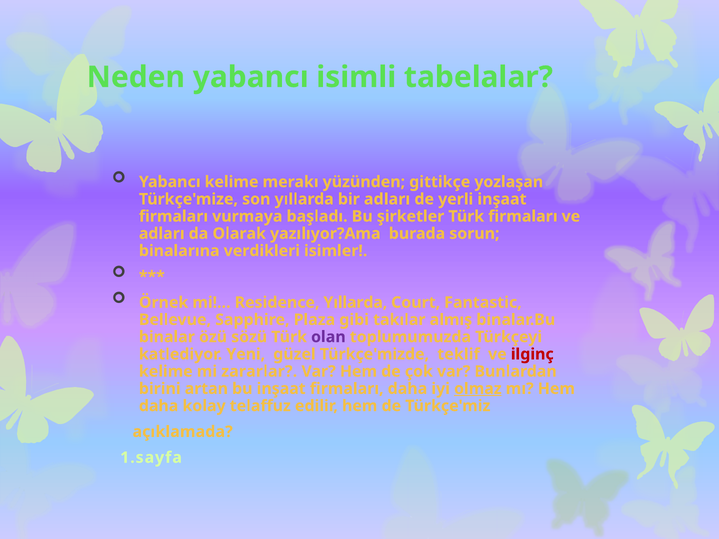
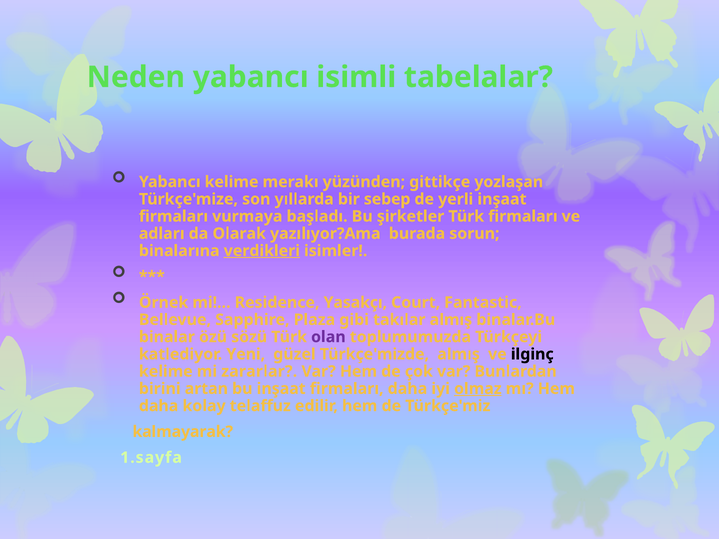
bir adları: adları -> sebep
verdikleri underline: none -> present
Residence Yıllarda: Yıllarda -> Yasakçı
Türkçe'mizde teklif: teklif -> almış
ilginç colour: red -> black
açıklamada: açıklamada -> kalmayarak
